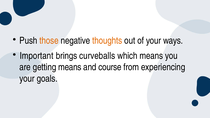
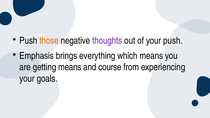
thoughts colour: orange -> purple
your ways: ways -> push
Important: Important -> Emphasis
curveballs: curveballs -> everything
